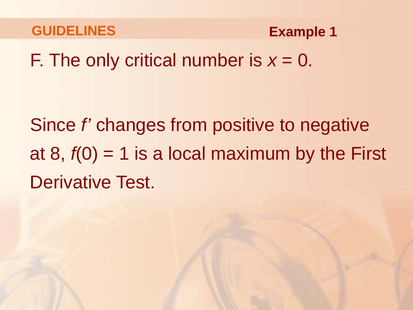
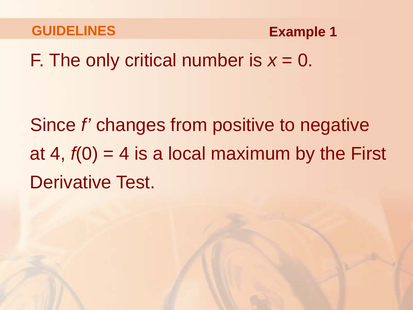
at 8: 8 -> 4
1 at (124, 154): 1 -> 4
